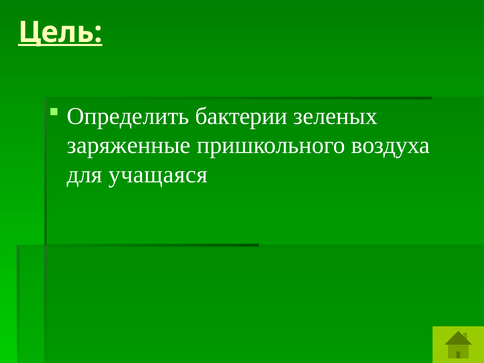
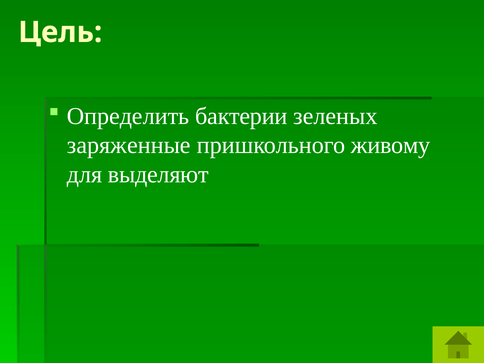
Цель underline: present -> none
воздуха: воздуха -> живому
учащаяся: учащаяся -> выделяют
